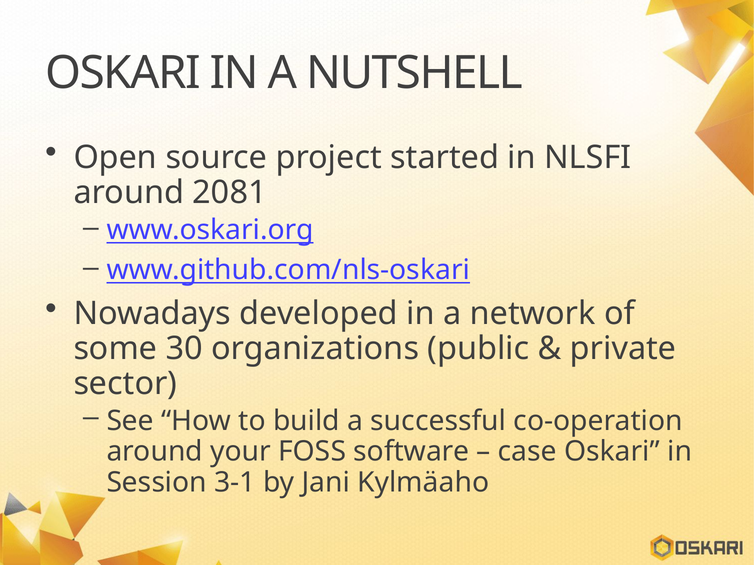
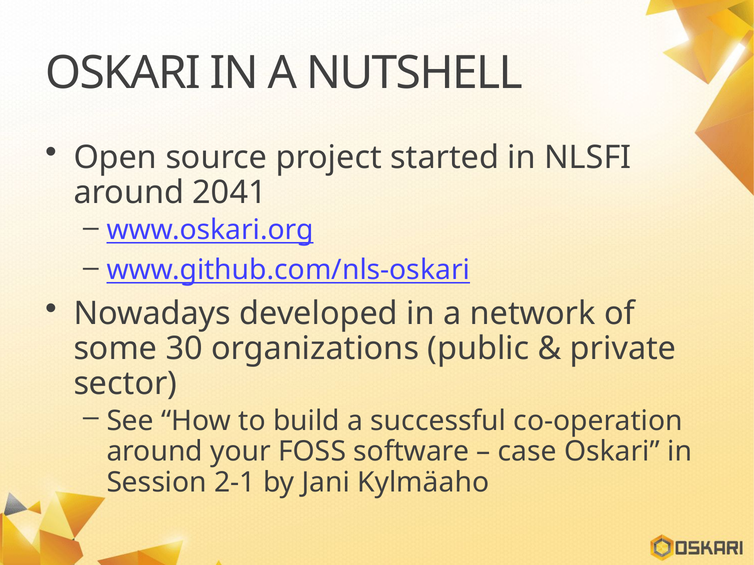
2081: 2081 -> 2041
3-1: 3-1 -> 2-1
